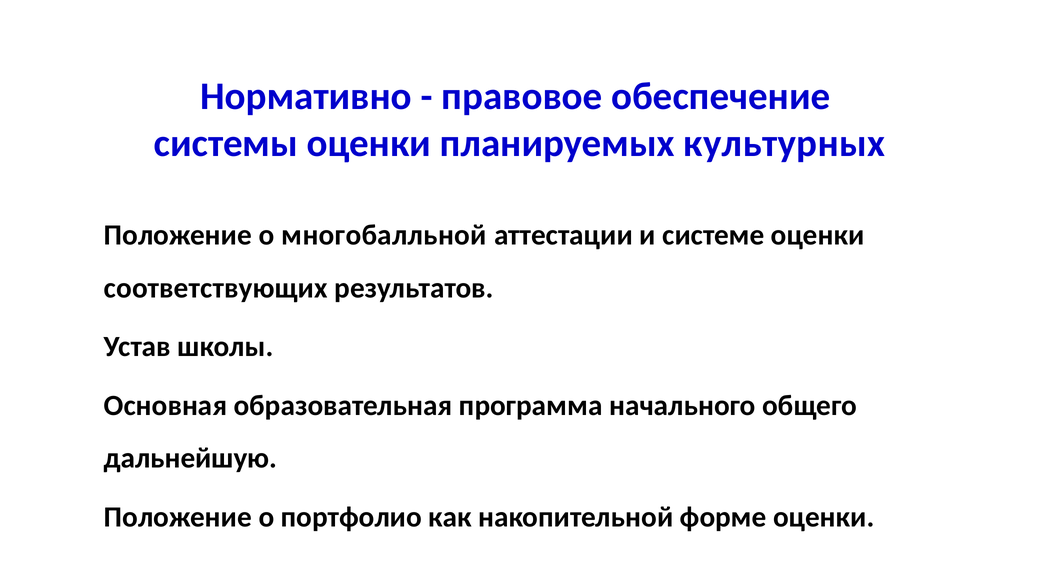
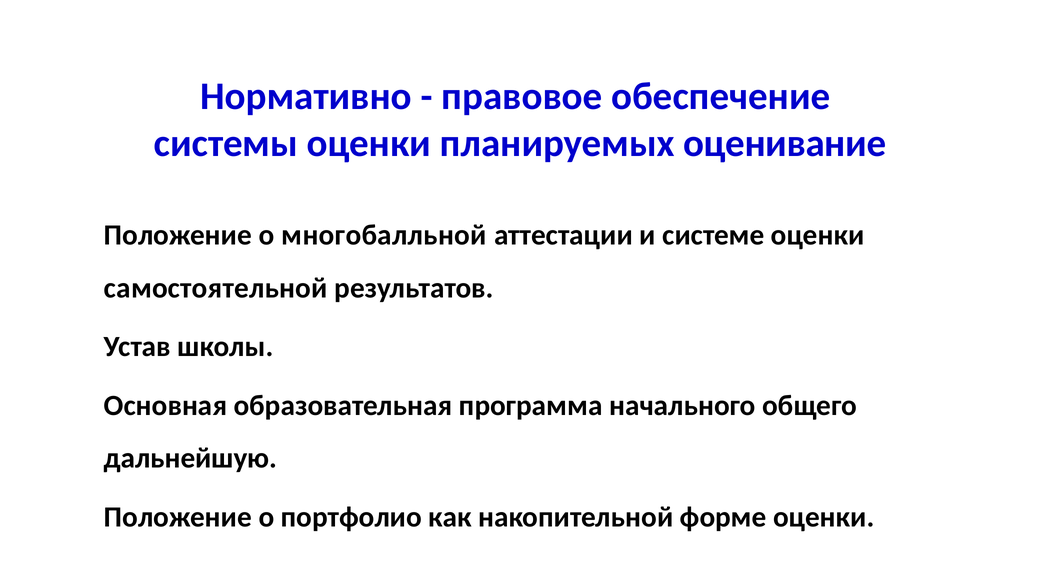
культурных: культурных -> оценивание
соответствующих: соответствующих -> самостоятельной
